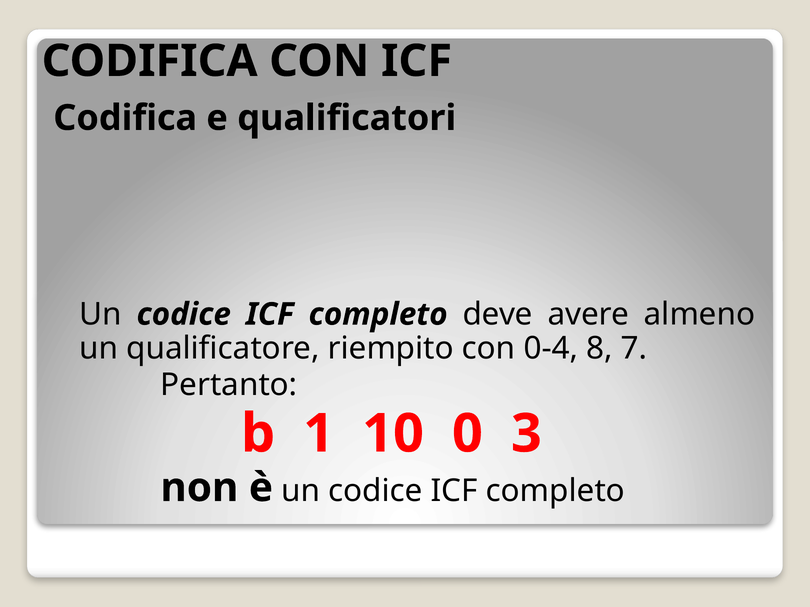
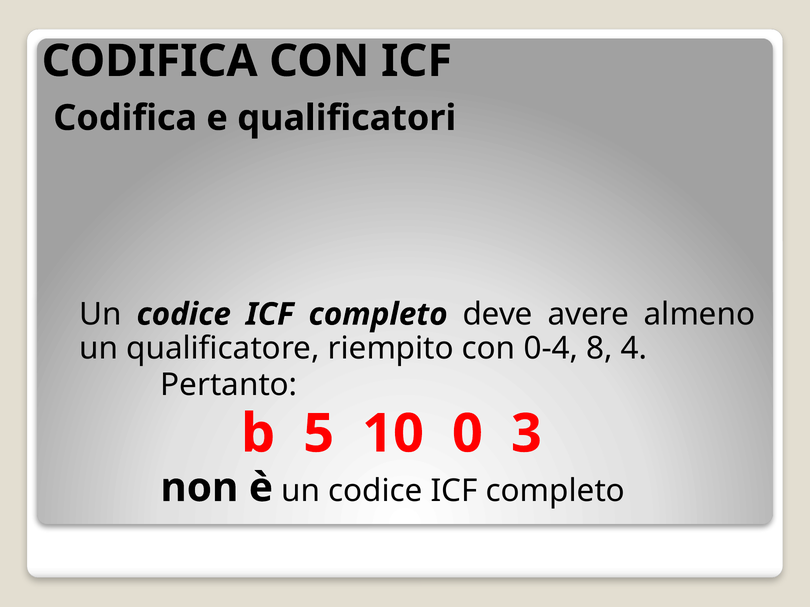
7: 7 -> 4
1: 1 -> 5
